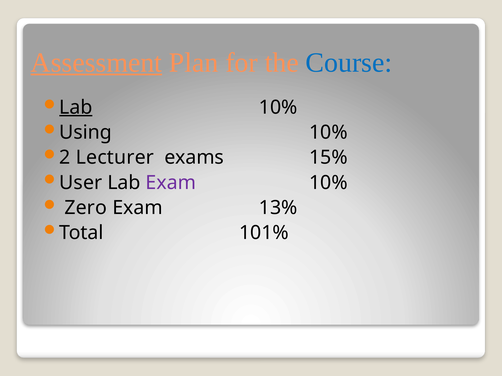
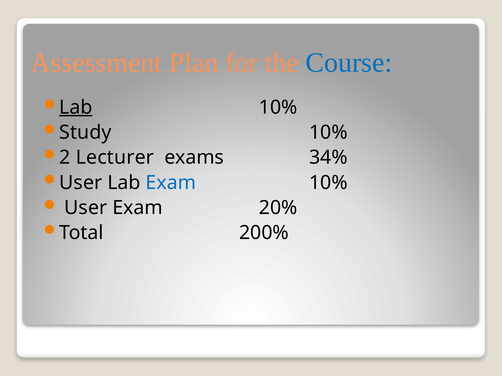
Assessment underline: present -> none
Using: Using -> Study
15%: 15% -> 34%
Exam at (171, 183) colour: purple -> blue
Zero at (86, 208): Zero -> User
13%: 13% -> 20%
101%: 101% -> 200%
